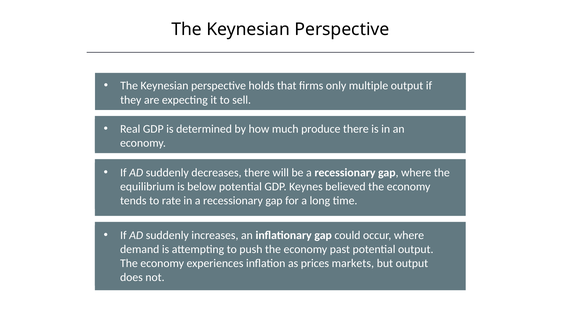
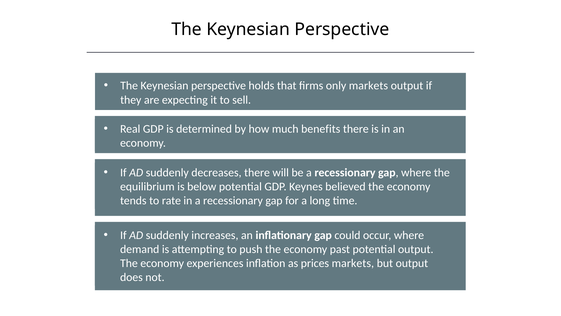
only multiple: multiple -> markets
produce: produce -> benefits
